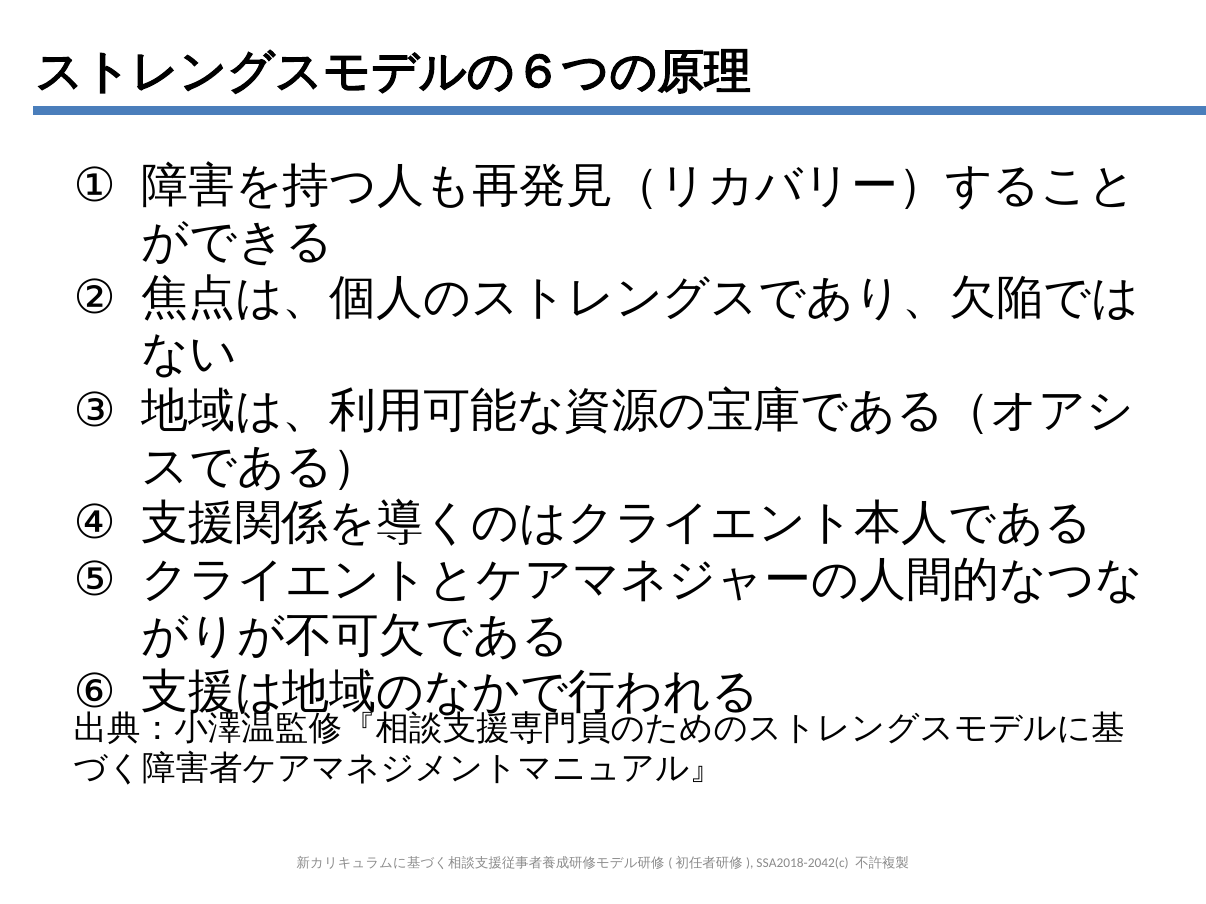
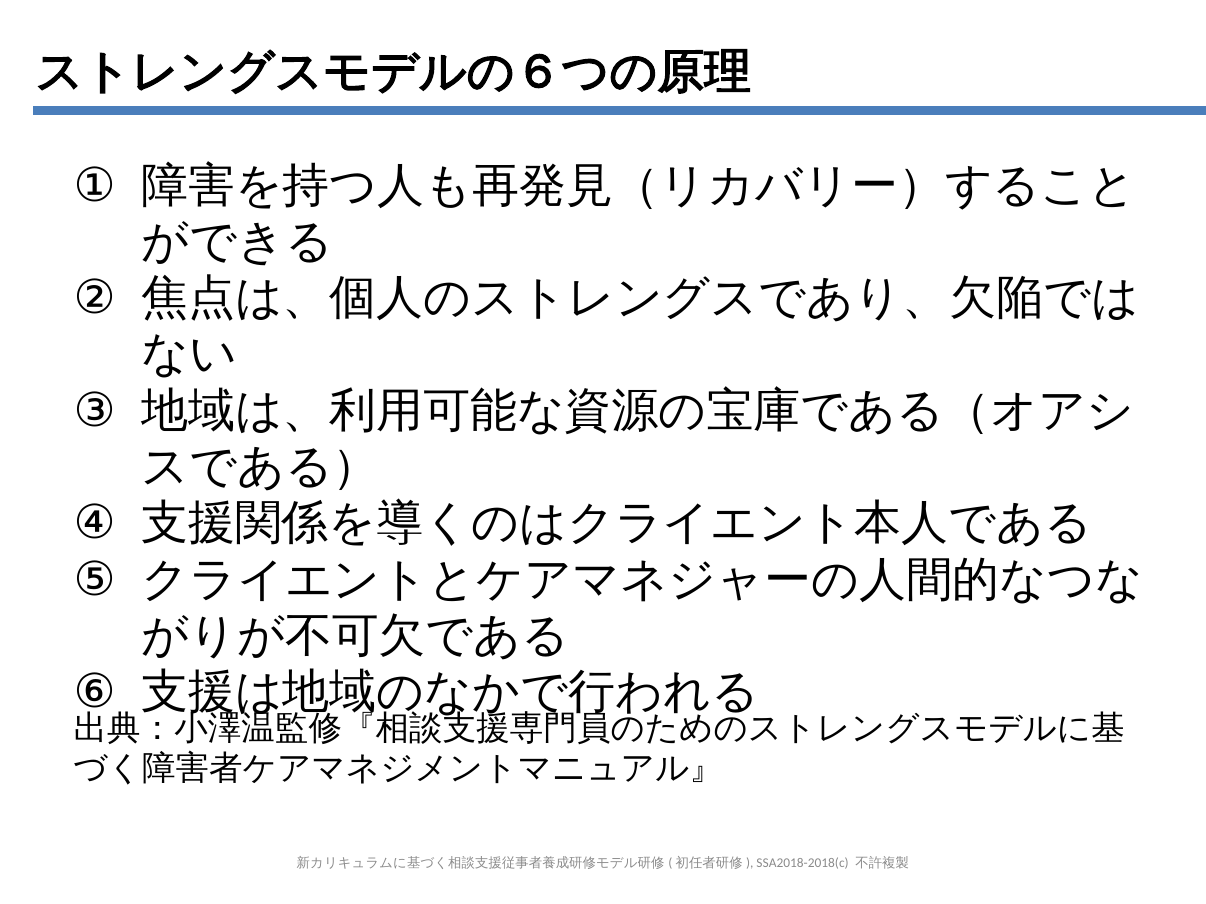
SSA2018-2042(c: SSA2018-2042(c -> SSA2018-2018(c
